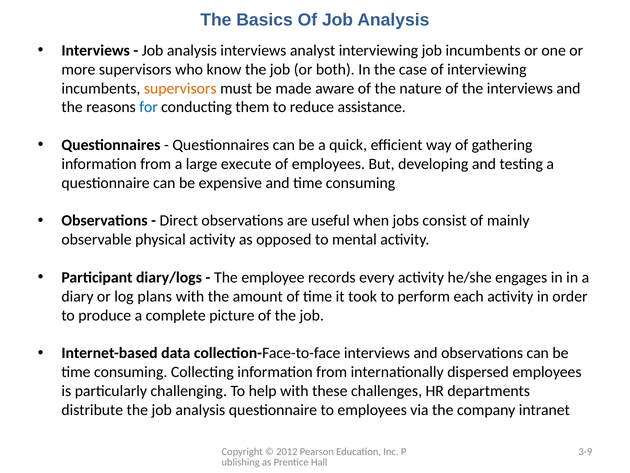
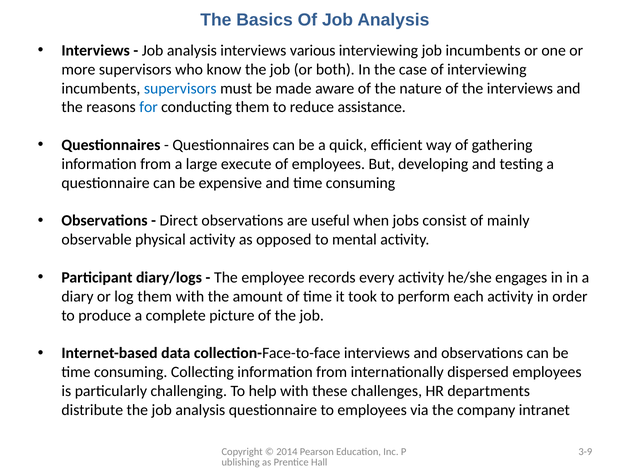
analyst: analyst -> various
supervisors at (180, 88) colour: orange -> blue
log plans: plans -> them
2012: 2012 -> 2014
